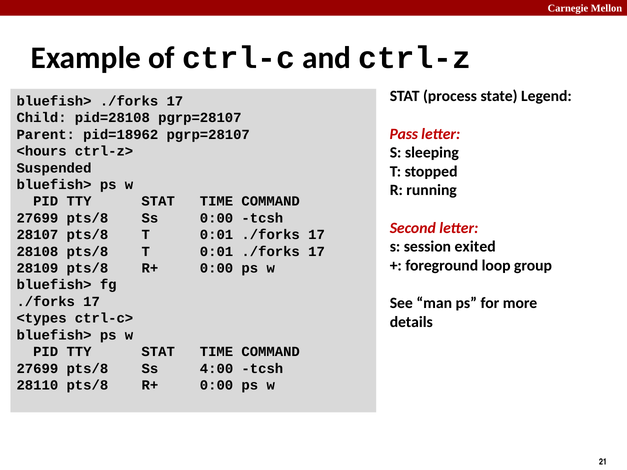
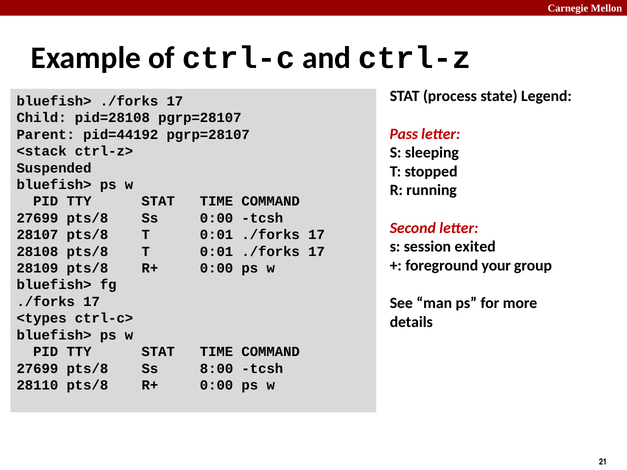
pid=18962: pid=18962 -> pid=44192
<hours: <hours -> <stack
loop: loop -> your
4:00: 4:00 -> 8:00
